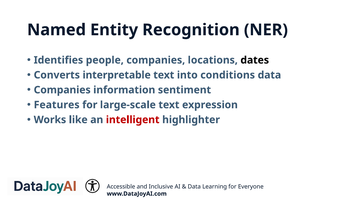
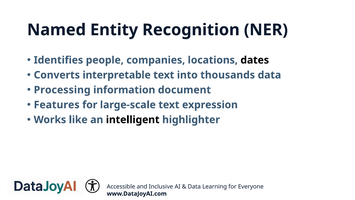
conditions: conditions -> thousands
Companies at (62, 90): Companies -> Processing
sentiment: sentiment -> document
intelligent colour: red -> black
